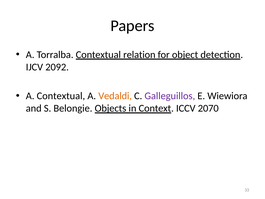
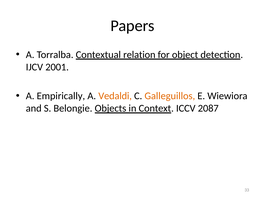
2092: 2092 -> 2001
A Contextual: Contextual -> Empirically
Galleguillos colour: purple -> orange
2070: 2070 -> 2087
